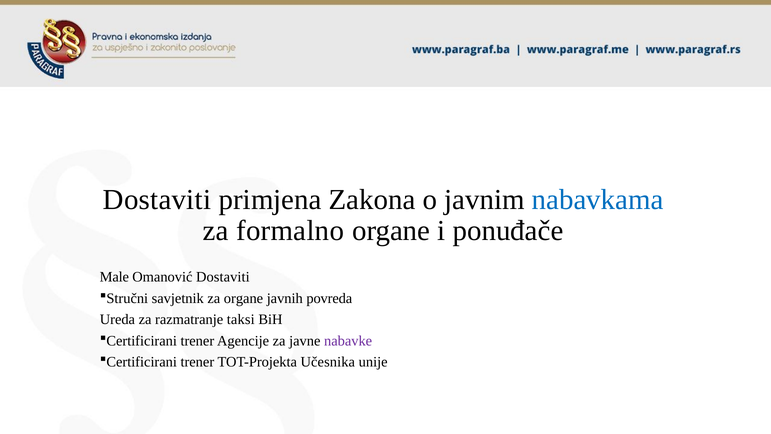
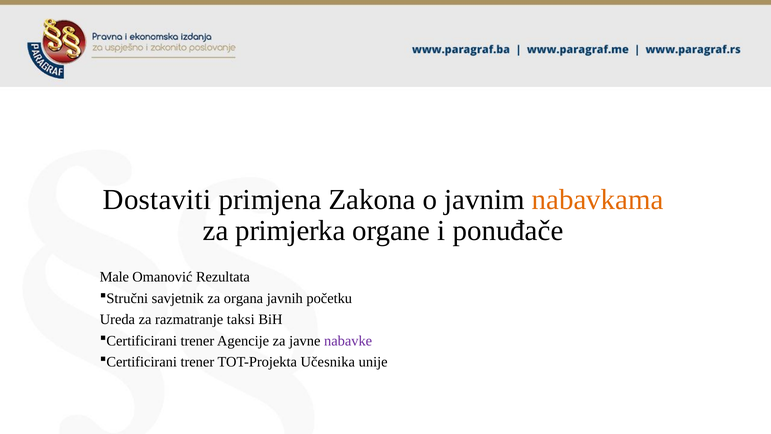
nabavkama colour: blue -> orange
formalno: formalno -> primjerka
Omanović Dostaviti: Dostaviti -> Rezultata
za organe: organe -> organa
povreda: povreda -> početku
